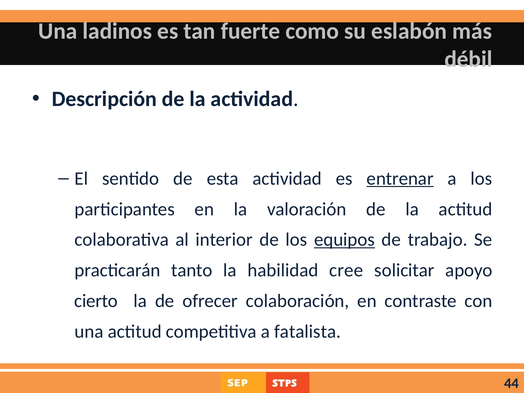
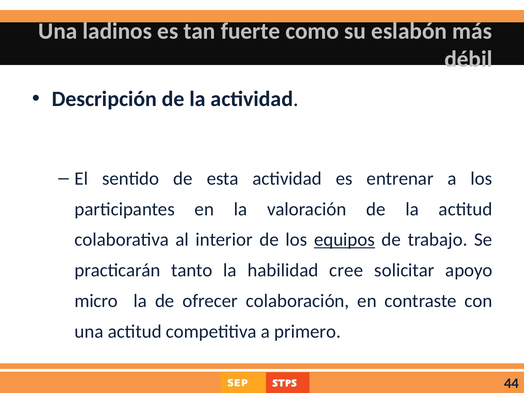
entrenar underline: present -> none
cierto: cierto -> micro
fatalista: fatalista -> primero
